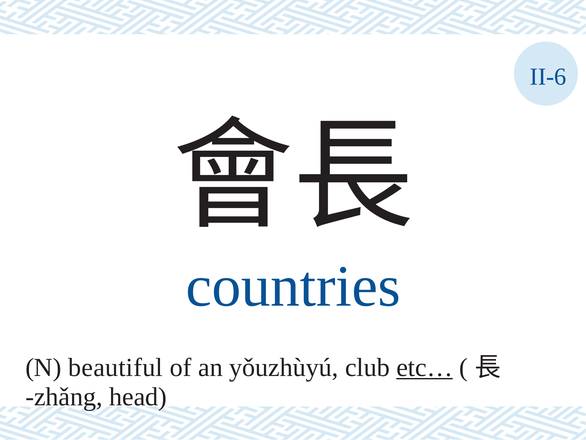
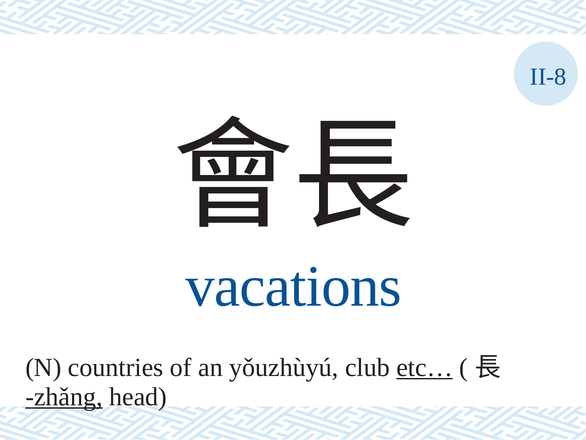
II-6: II-6 -> II-8
countries: countries -> vacations
beautiful: beautiful -> countries
zhǎng underline: none -> present
